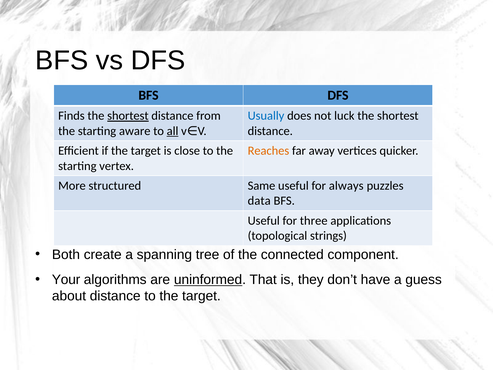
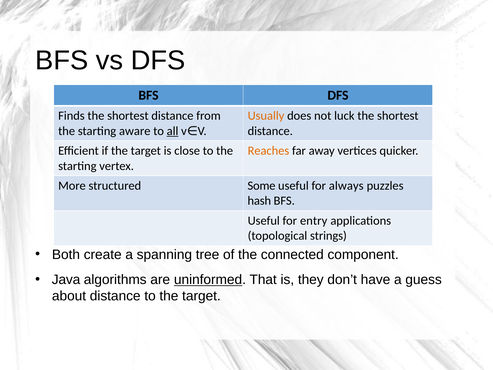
shortest at (128, 116) underline: present -> none
Usually colour: blue -> orange
Same: Same -> Some
data: data -> hash
three: three -> entry
Your: Your -> Java
